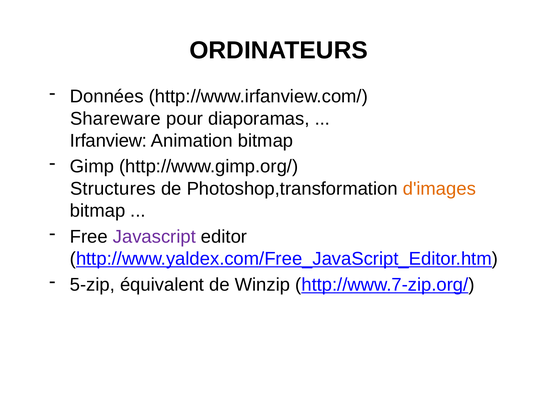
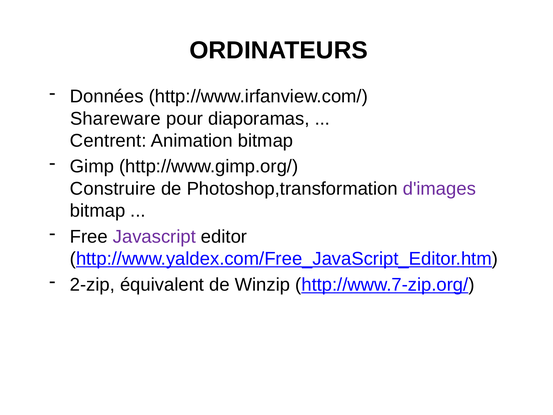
Irfanview: Irfanview -> Centrent
Structures: Structures -> Construire
d'images colour: orange -> purple
5-zip: 5-zip -> 2-zip
